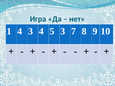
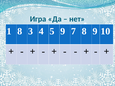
1 4: 4 -> 8
5 3: 3 -> 9
